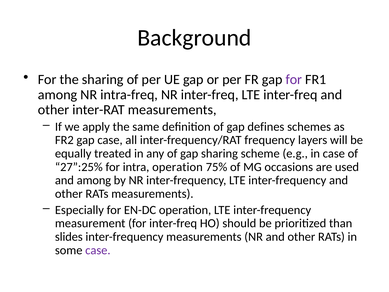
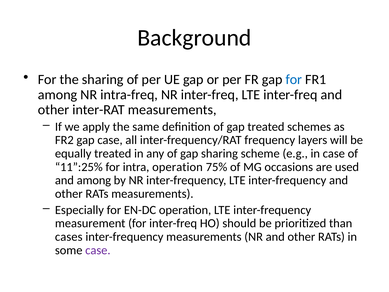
for at (294, 79) colour: purple -> blue
gap defines: defines -> treated
27”:25%: 27”:25% -> 11”:25%
slides: slides -> cases
